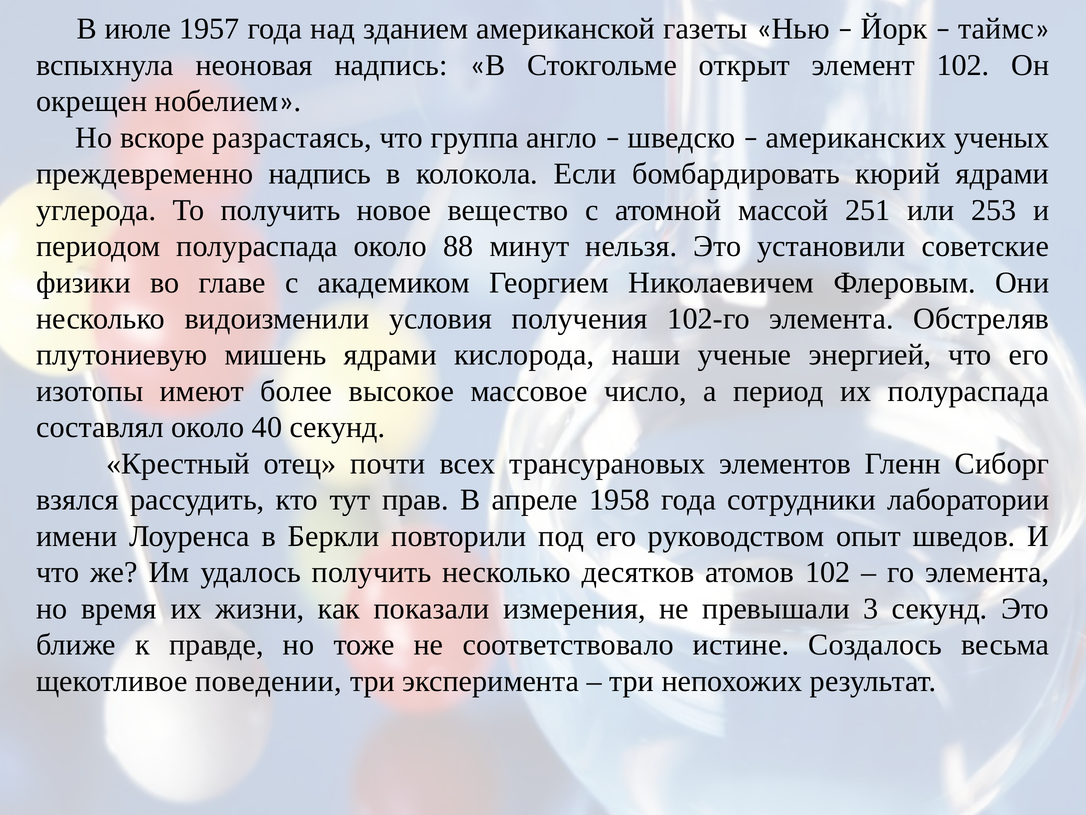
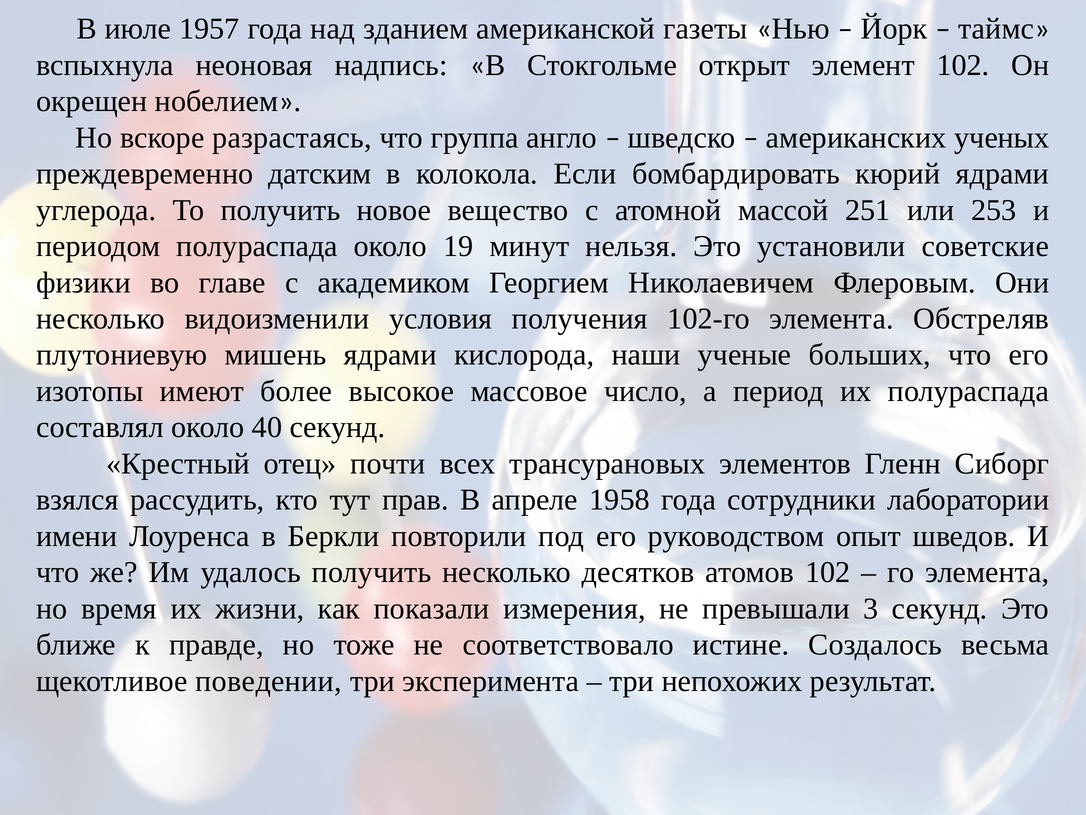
преждевременно надпись: надпись -> датским
88: 88 -> 19
энергией: энергией -> больших
